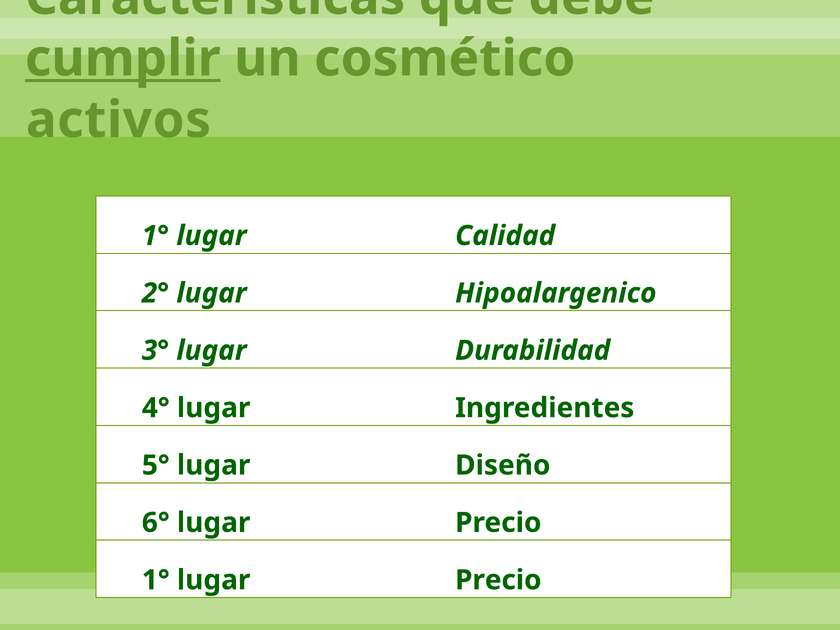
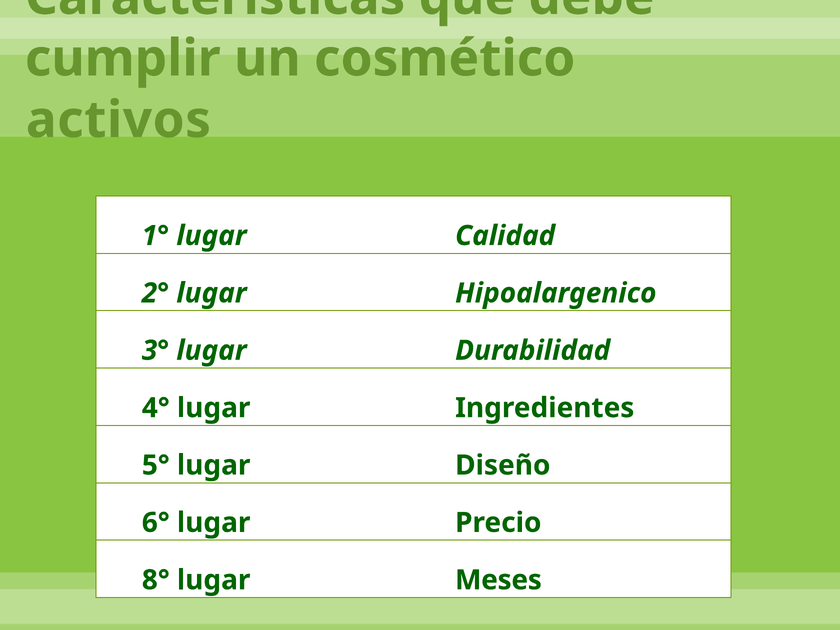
cumplir underline: present -> none
1° at (156, 580): 1° -> 8°
Precio at (498, 580): Precio -> Meses
